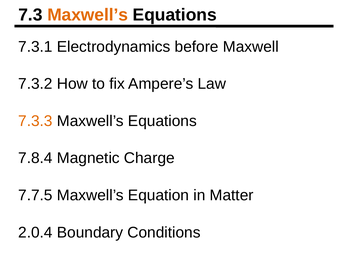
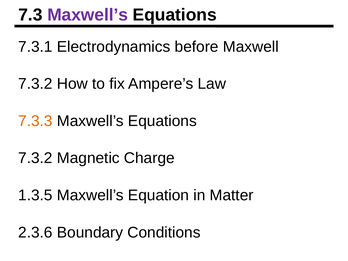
Maxwell’s at (88, 15) colour: orange -> purple
7.8.4 at (35, 158): 7.8.4 -> 7.3.2
7.7.5: 7.7.5 -> 1.3.5
2.0.4: 2.0.4 -> 2.3.6
